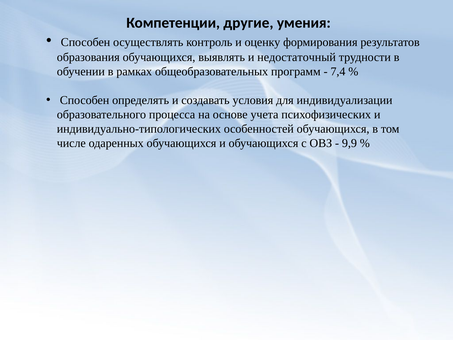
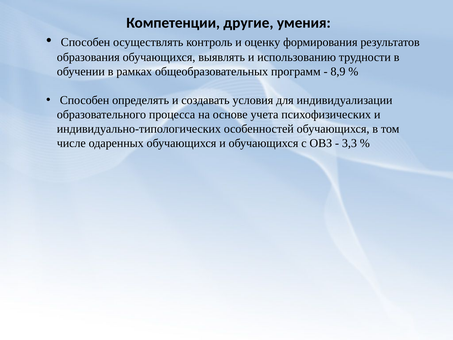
недостаточный: недостаточный -> использованию
7,4: 7,4 -> 8,9
9,9: 9,9 -> 3,3
